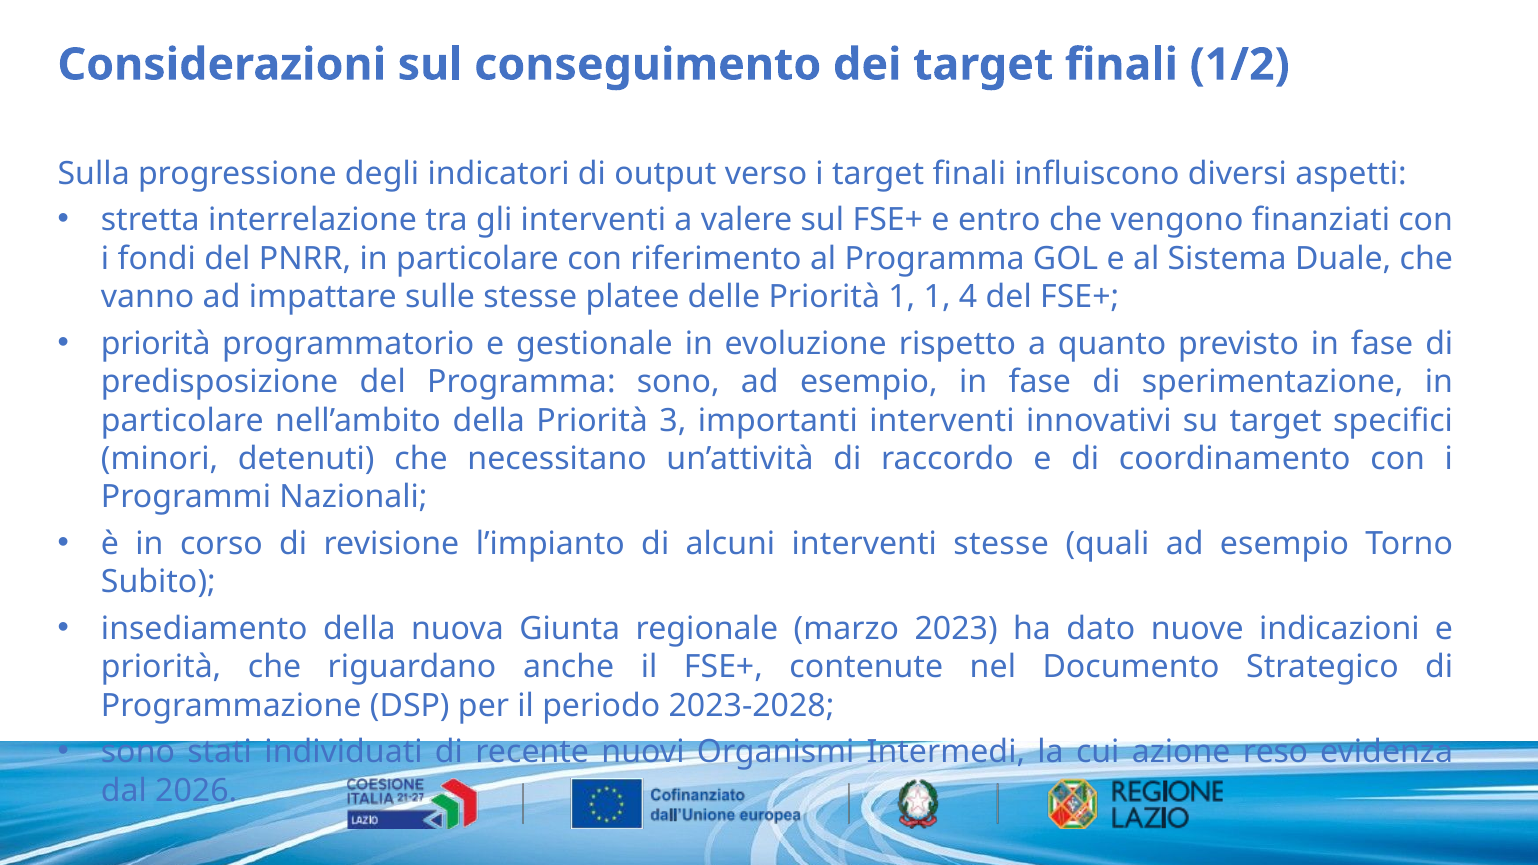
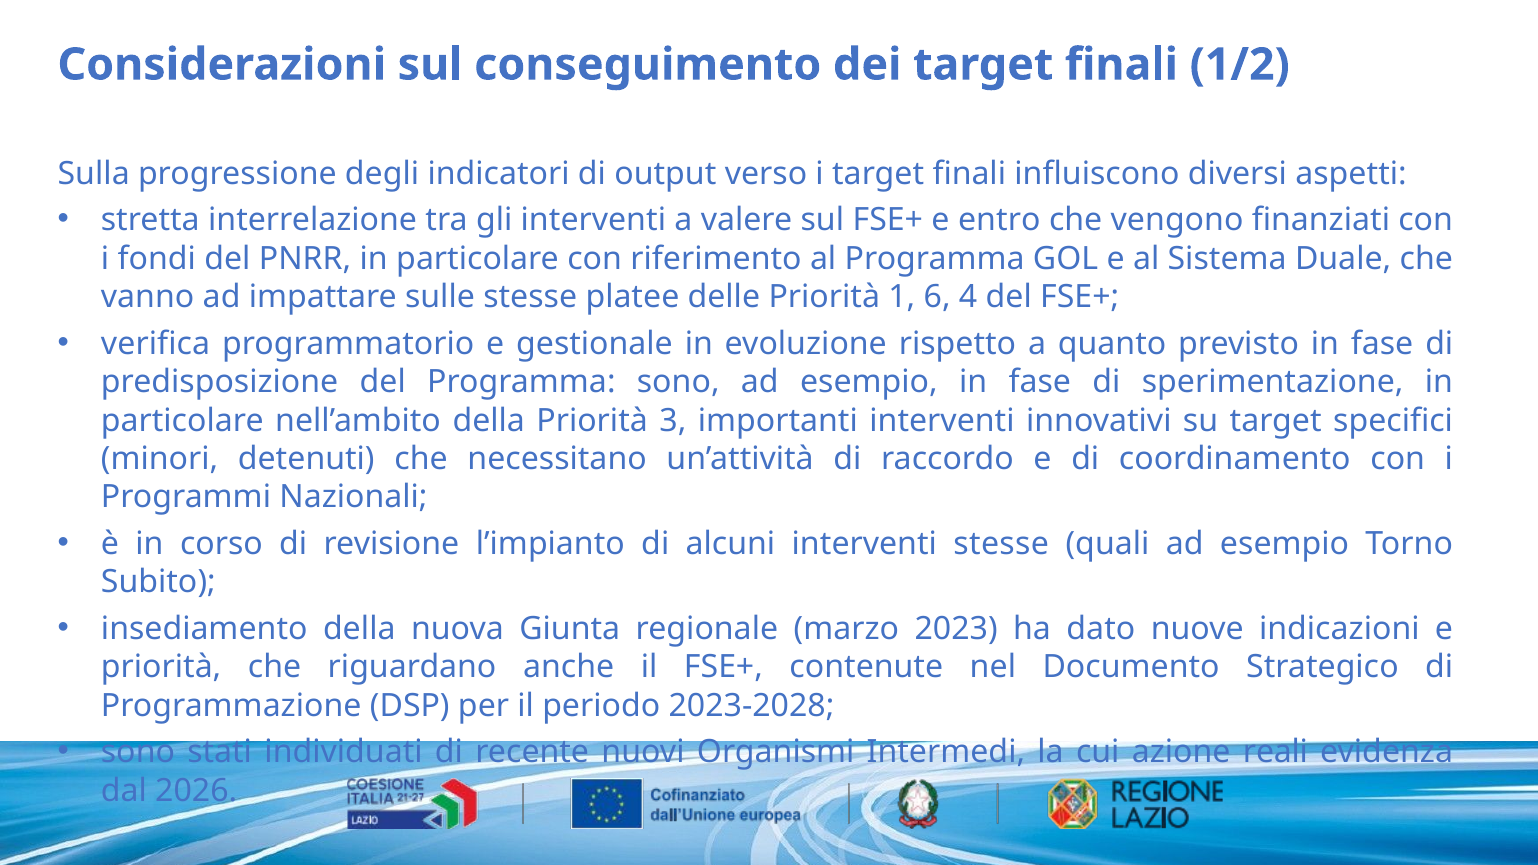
1 1: 1 -> 6
priorità at (156, 344): priorità -> verifica
reso: reso -> reali
